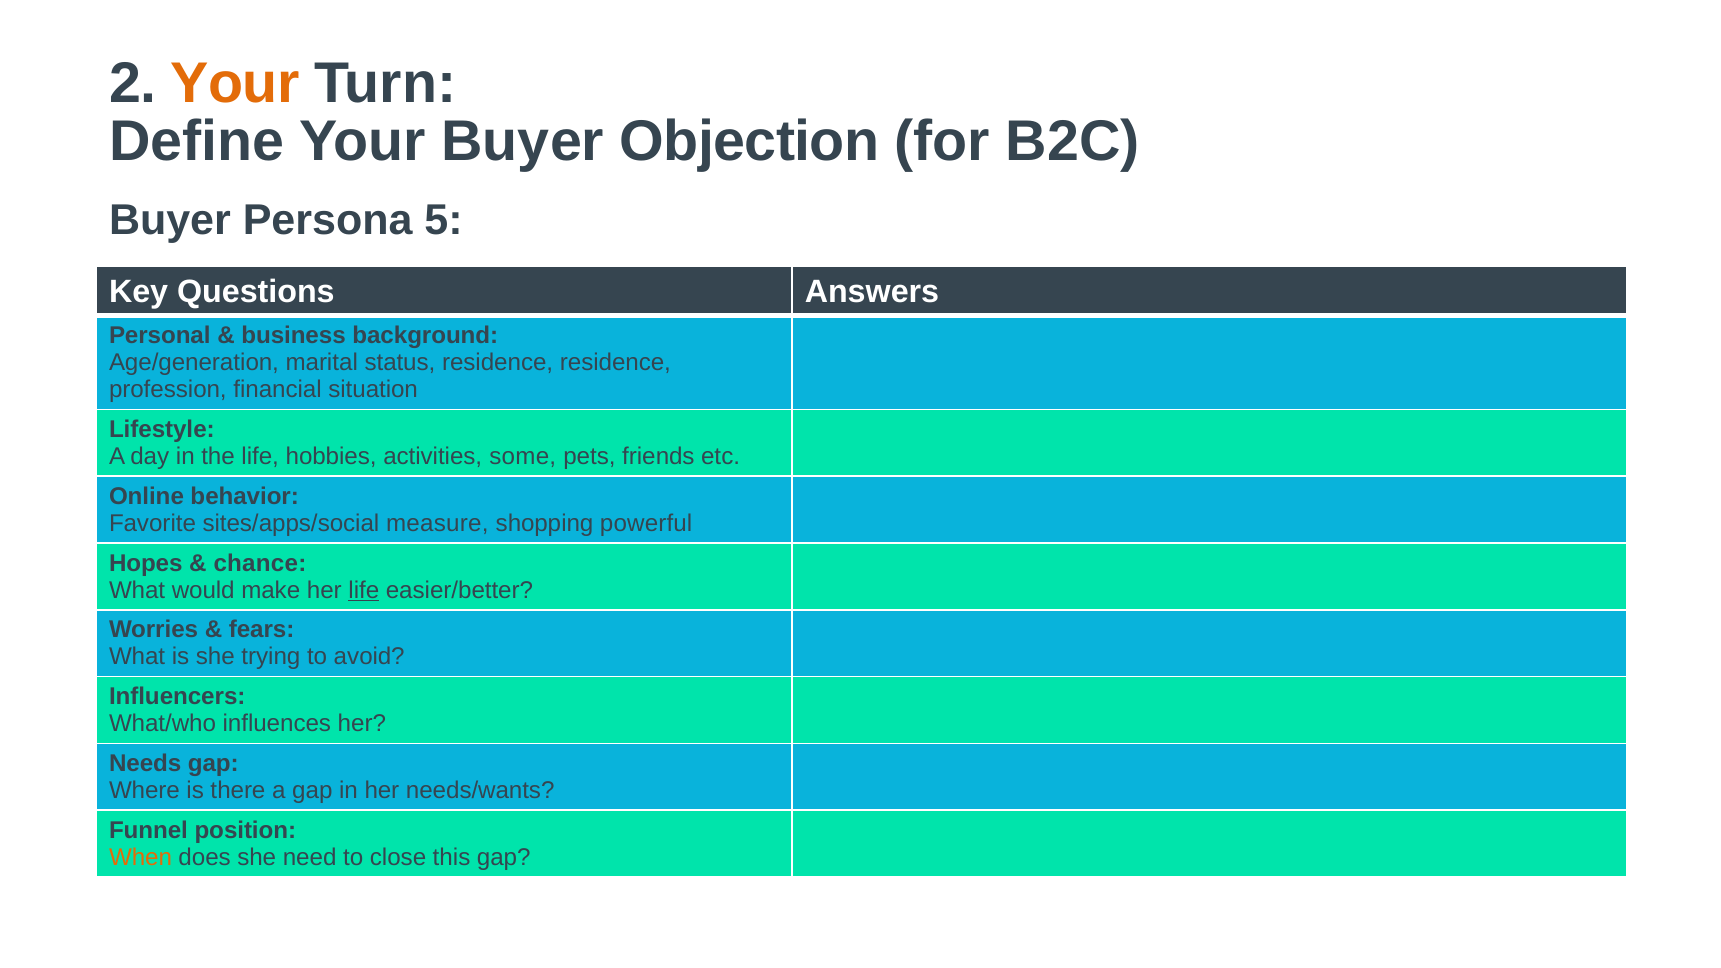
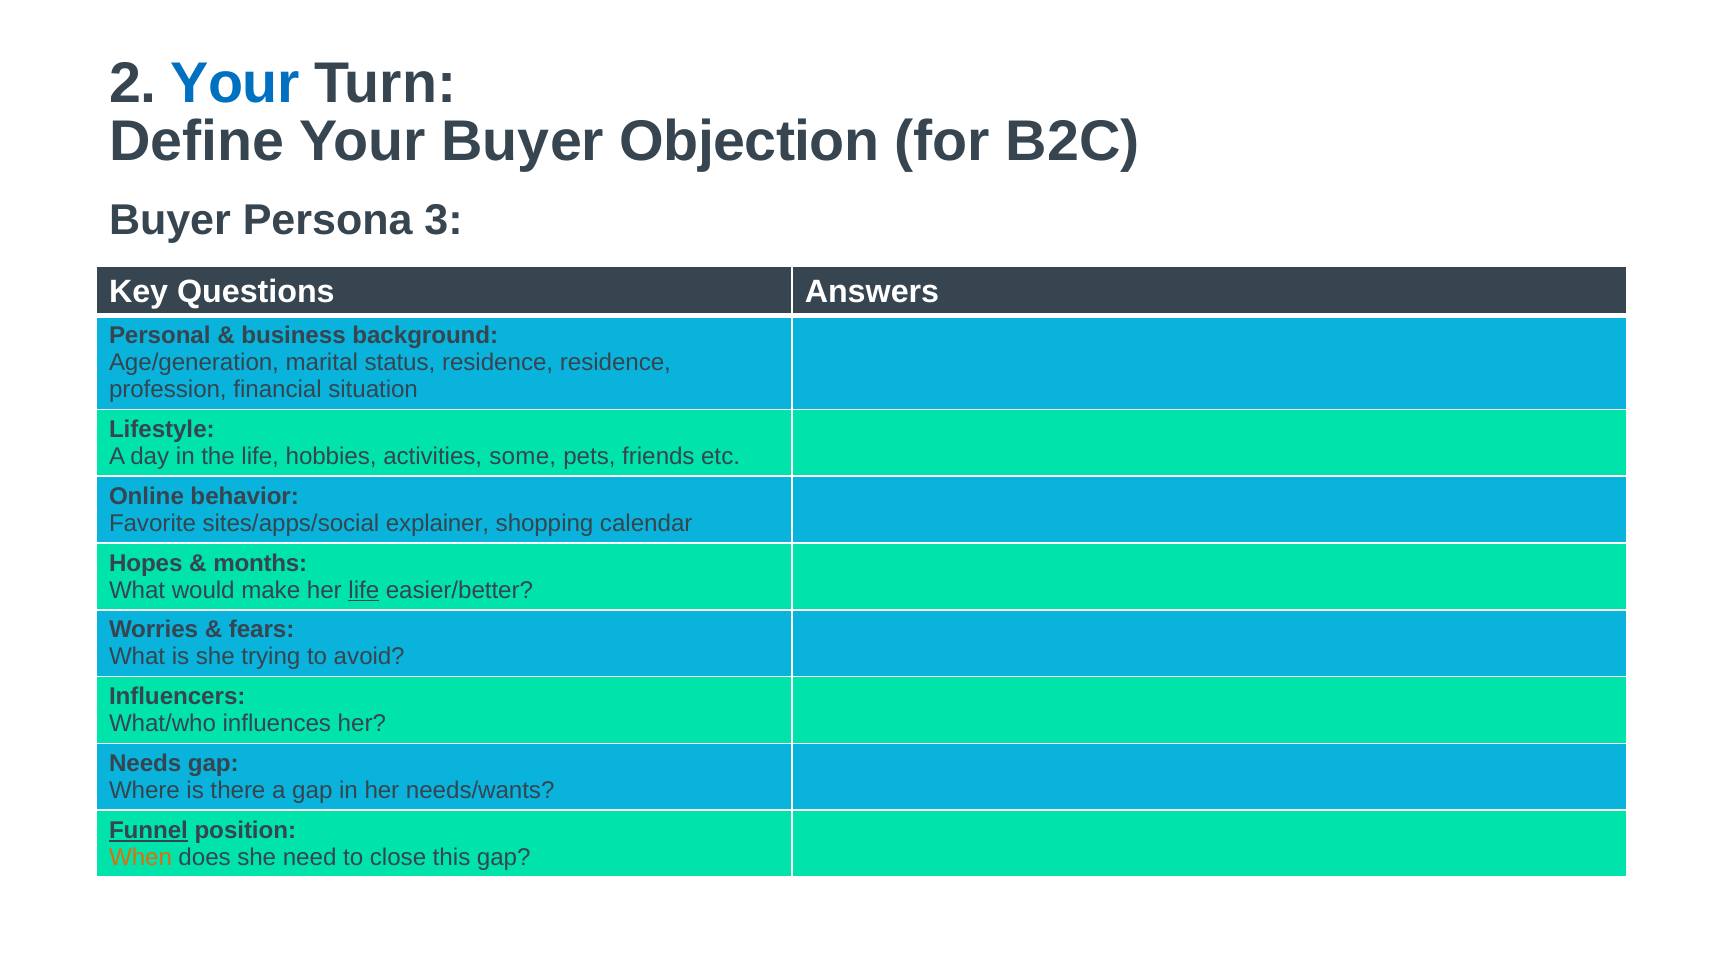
Your at (235, 83) colour: orange -> blue
5: 5 -> 3
measure: measure -> explainer
powerful: powerful -> calendar
chance: chance -> months
Funnel underline: none -> present
